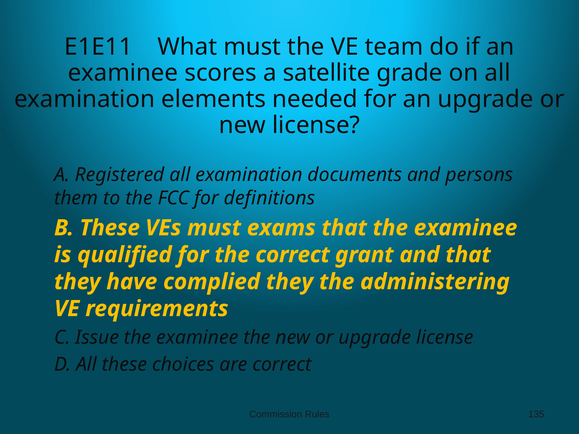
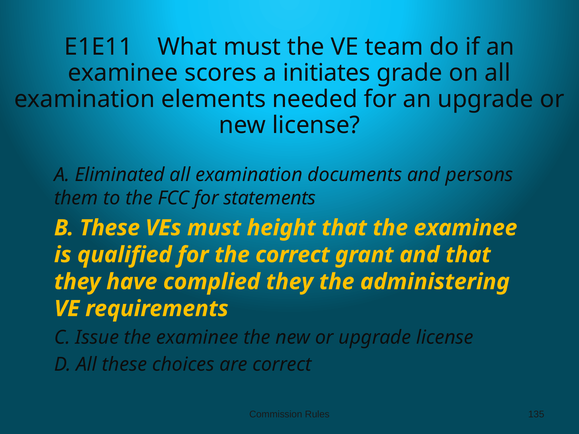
satellite: satellite -> initiates
Registered: Registered -> Eliminated
definitions: definitions -> statements
exams: exams -> height
